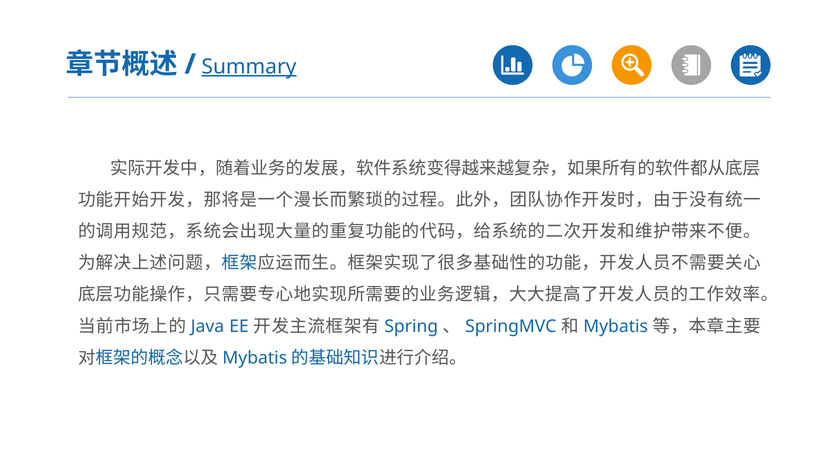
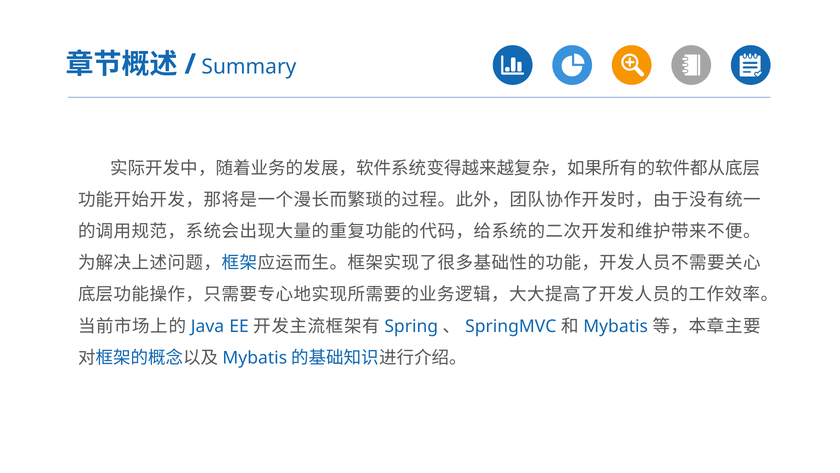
Summary underline: present -> none
